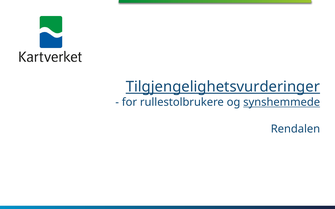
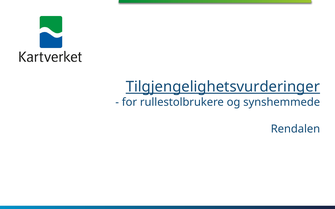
synshemmede underline: present -> none
